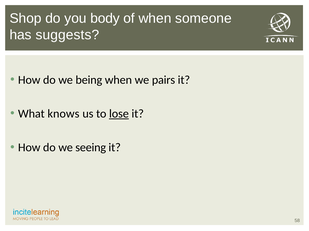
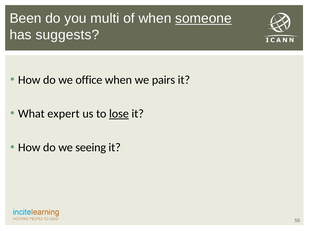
Shop: Shop -> Been
body: body -> multi
someone underline: none -> present
being: being -> office
knows: knows -> expert
